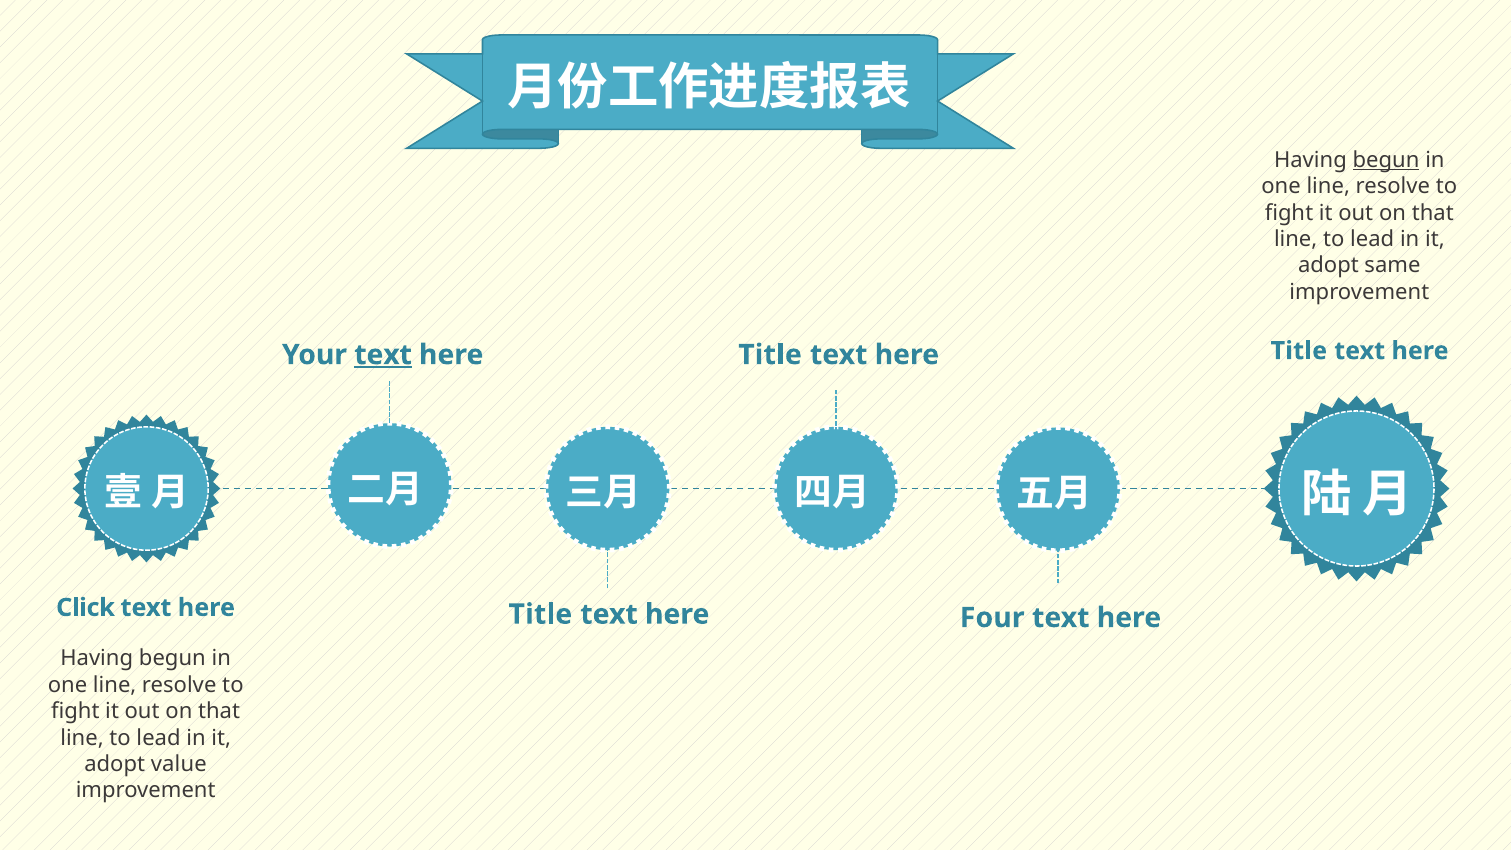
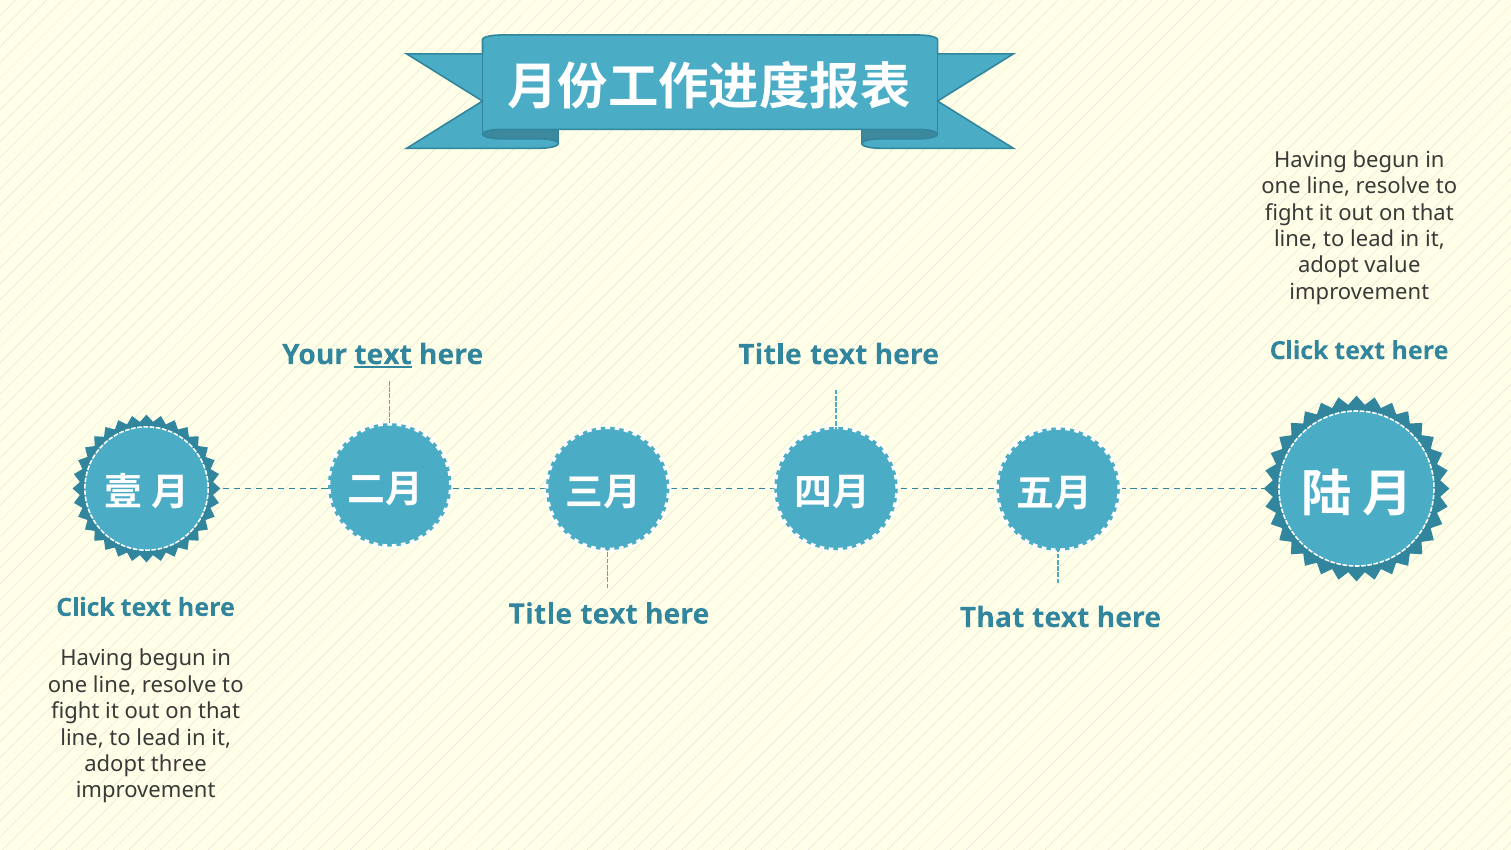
begun at (1386, 160) underline: present -> none
same: same -> value
Title at (1299, 351): Title -> Click
Four at (992, 618): Four -> That
value: value -> three
